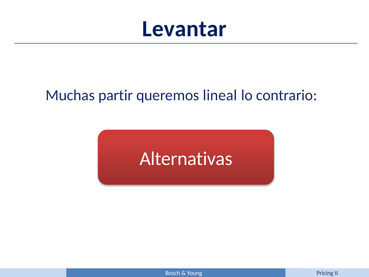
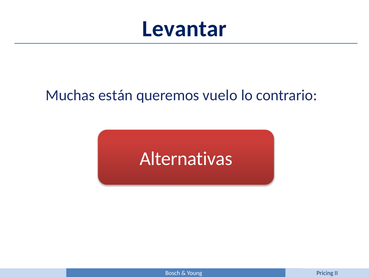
partir: partir -> están
lineal: lineal -> vuelo
